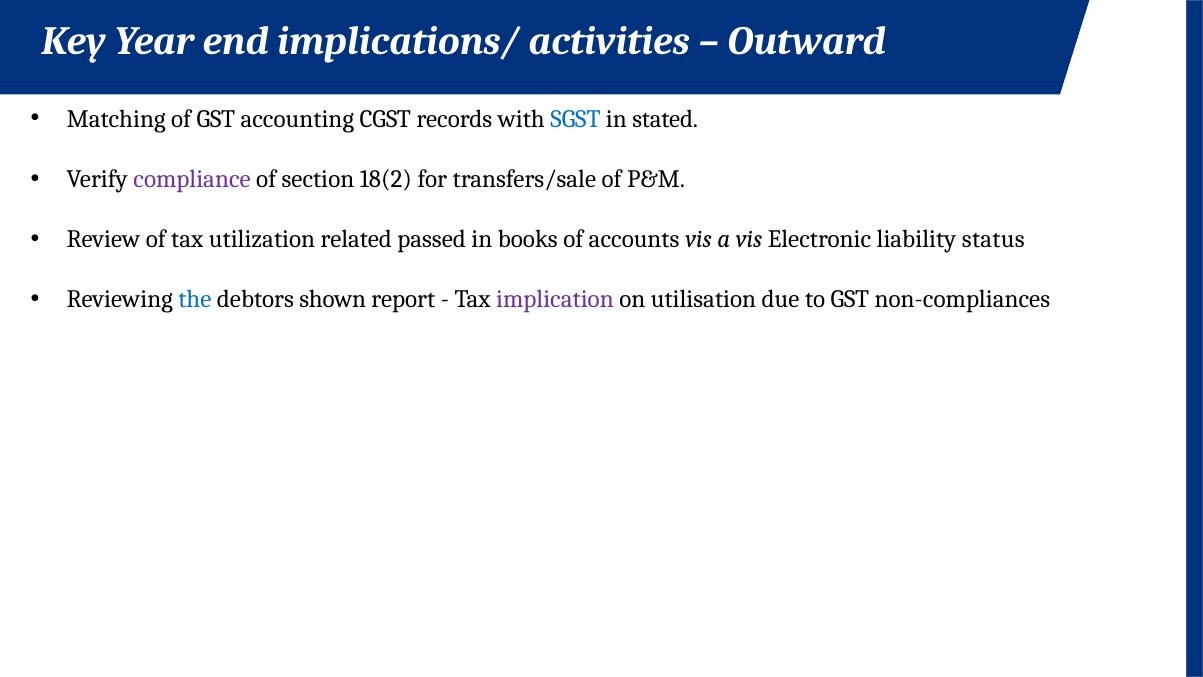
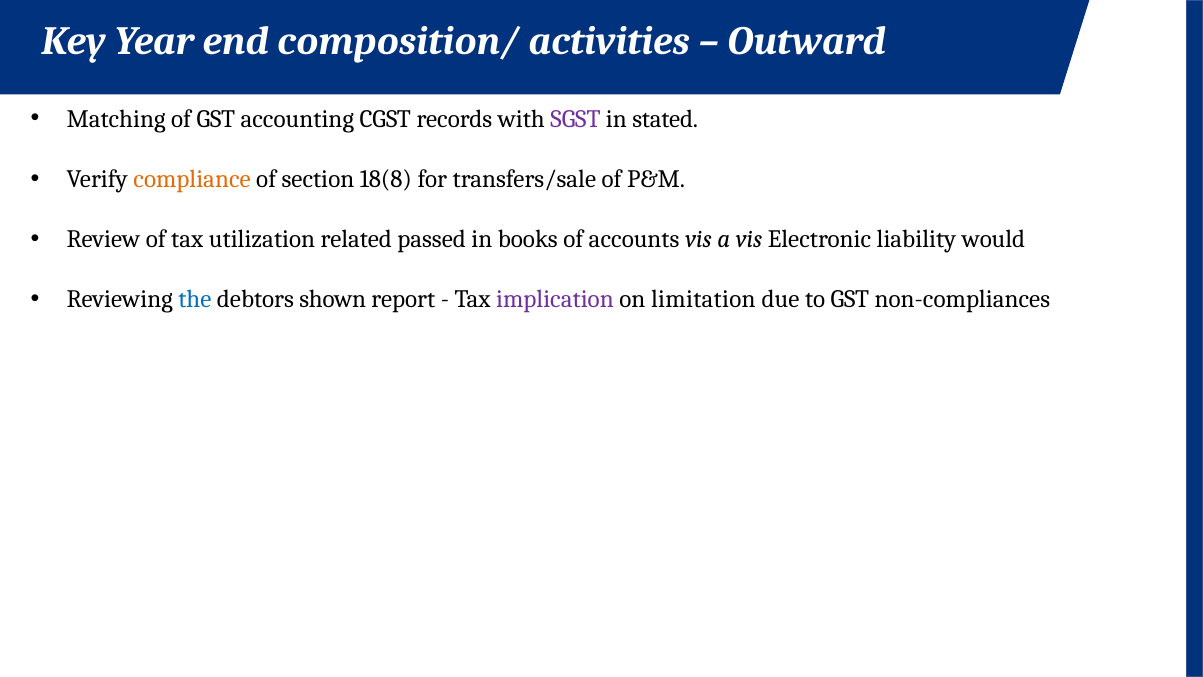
implications/: implications/ -> composition/
SGST colour: blue -> purple
compliance colour: purple -> orange
18(2: 18(2 -> 18(8
status: status -> would
utilisation: utilisation -> limitation
